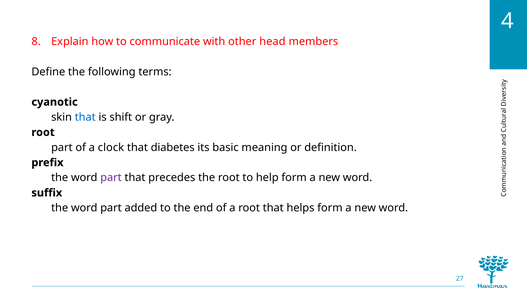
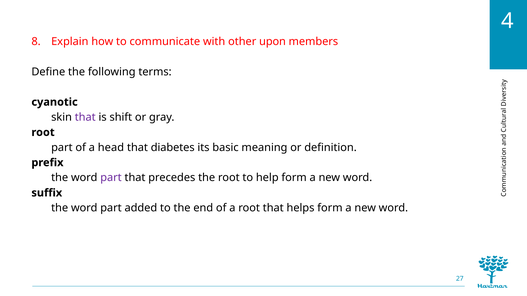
head: head -> upon
that at (85, 117) colour: blue -> purple
clock: clock -> head
